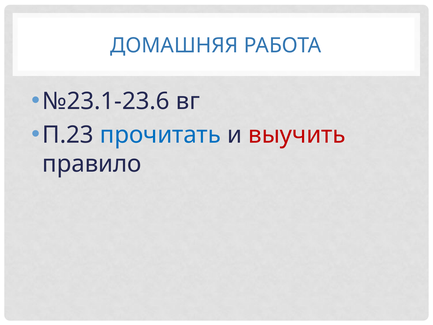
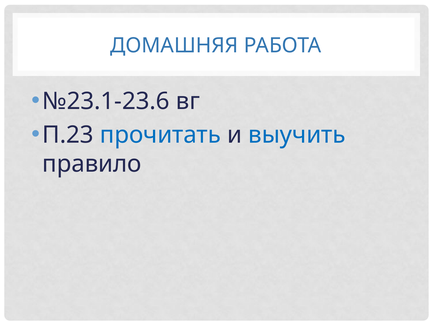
выучить colour: red -> blue
